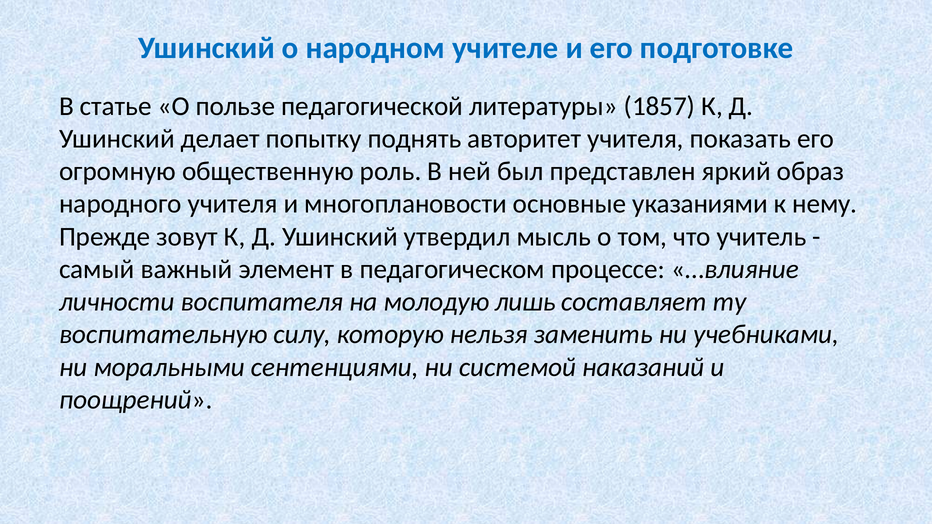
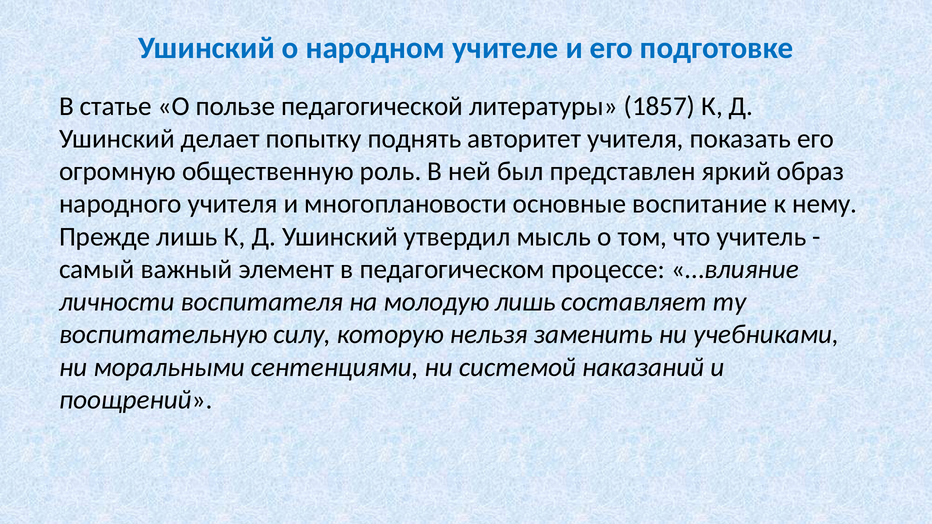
указаниями: указаниями -> воспитание
Прежде зовут: зовут -> лишь
